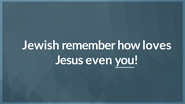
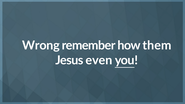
Jewish: Jewish -> Wrong
loves: loves -> them
